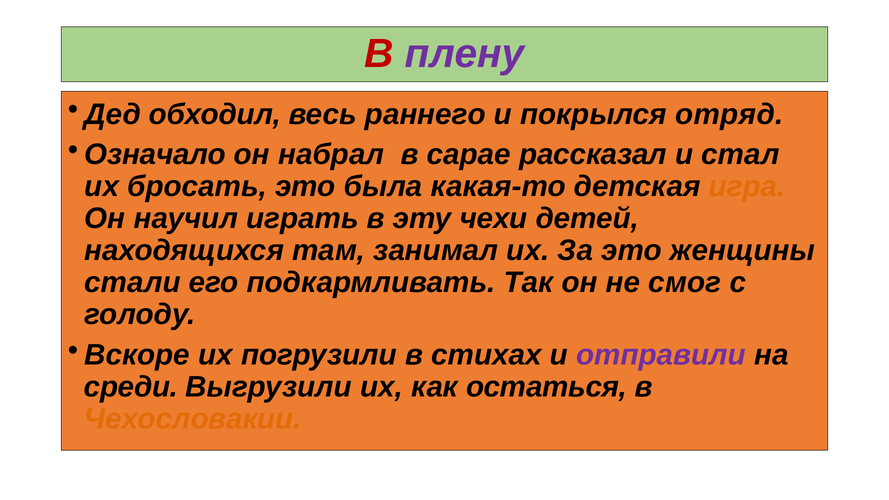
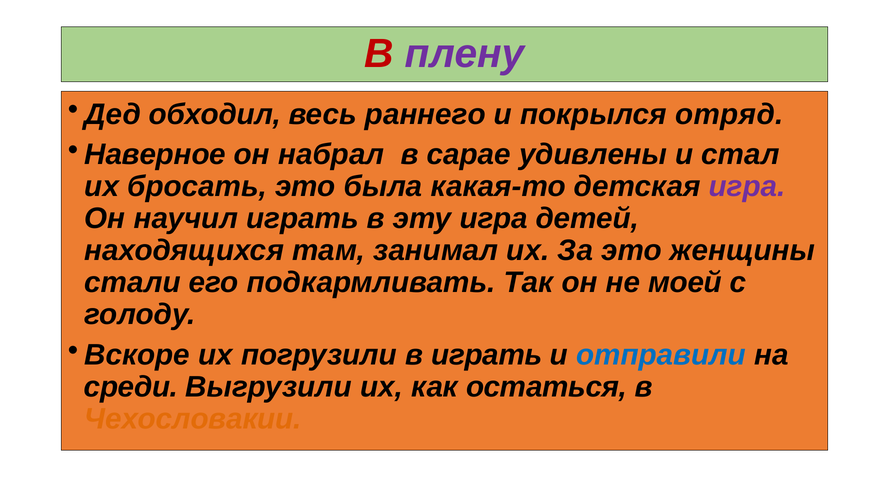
Означало: Означало -> Наверное
рассказал: рассказал -> удивлены
игра at (747, 187) colour: orange -> purple
эту чехи: чехи -> игра
смог: смог -> моей
в стихах: стихах -> играть
отправили colour: purple -> blue
